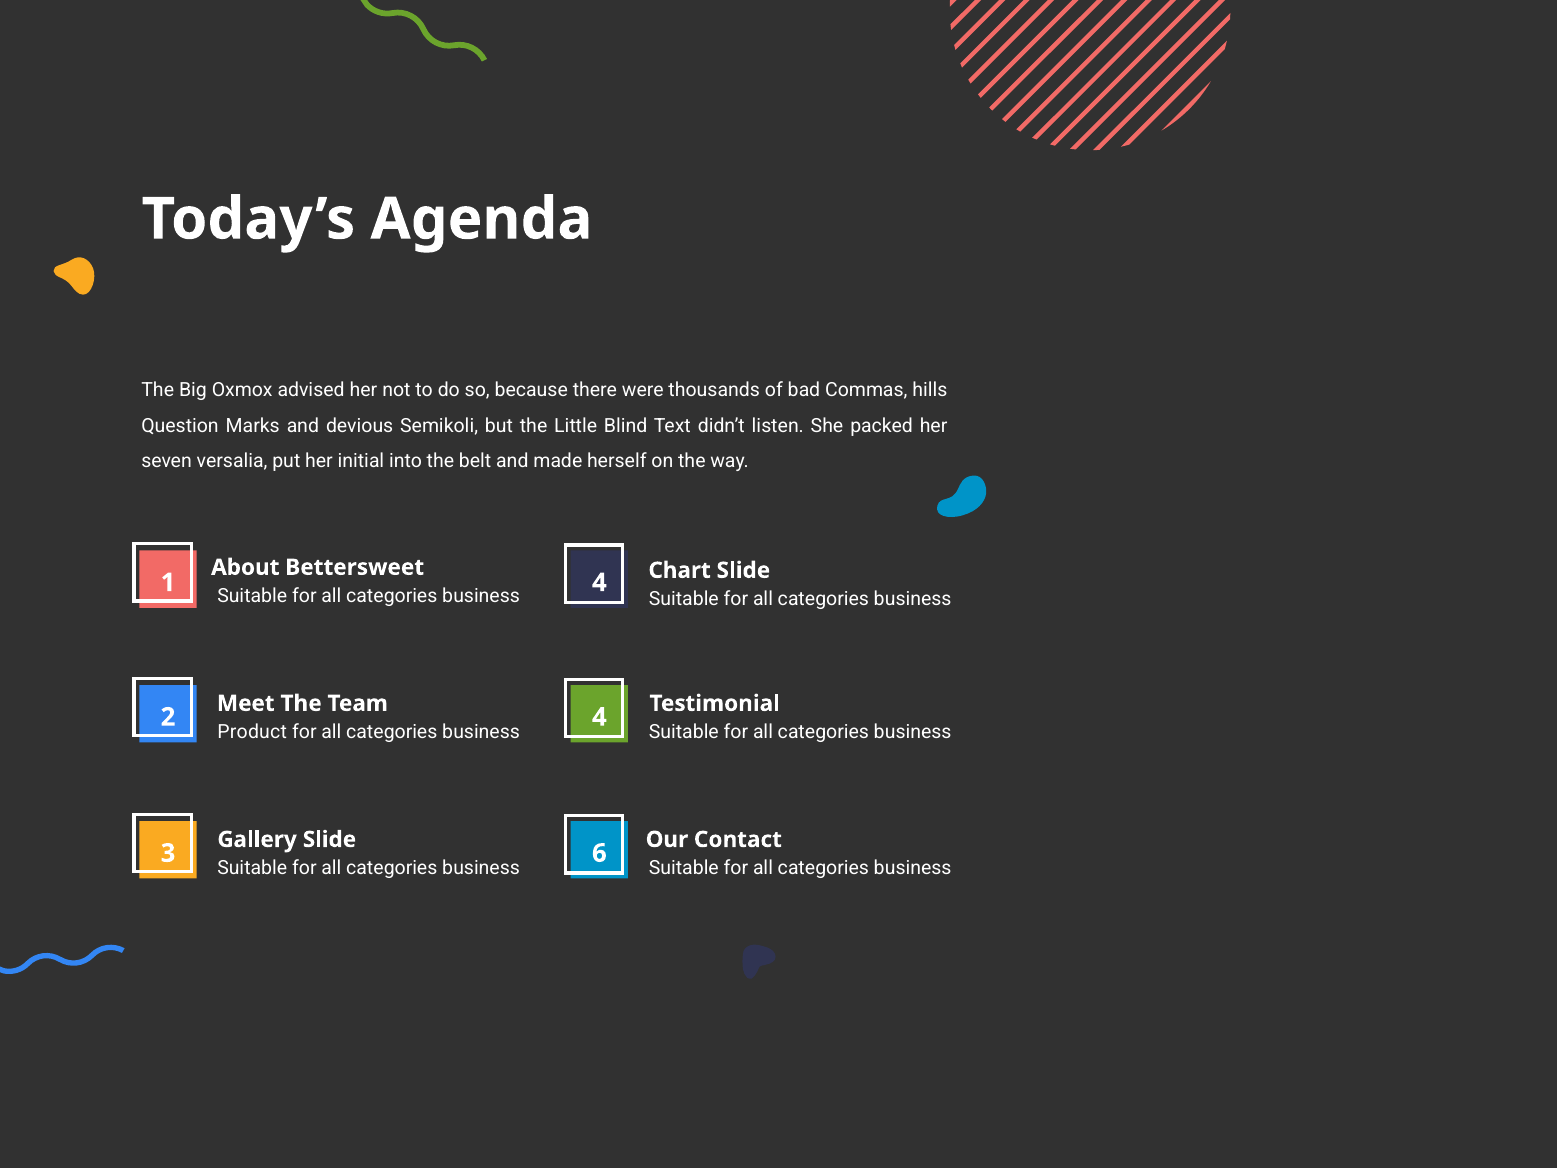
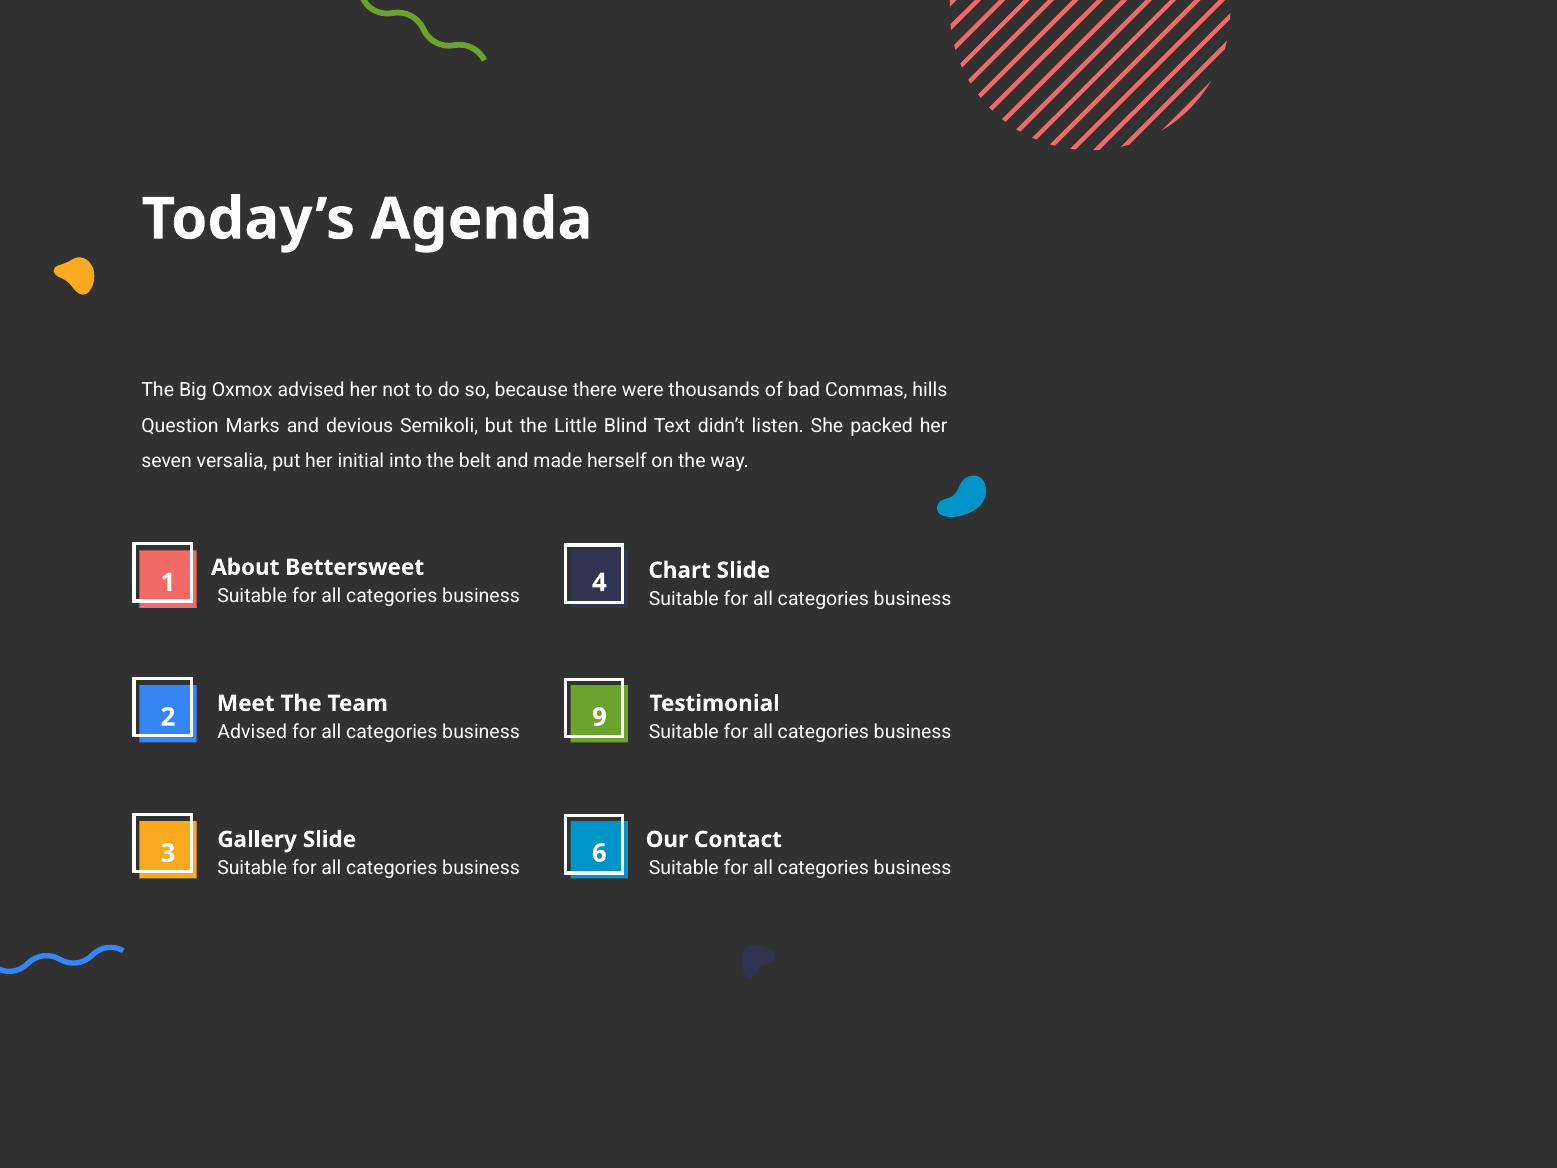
2 4: 4 -> 9
Product at (252, 732): Product -> Advised
